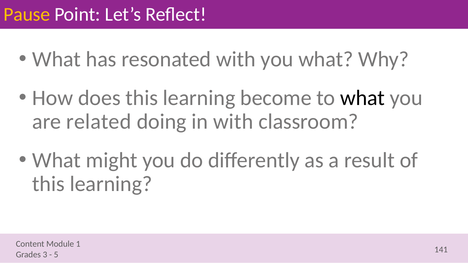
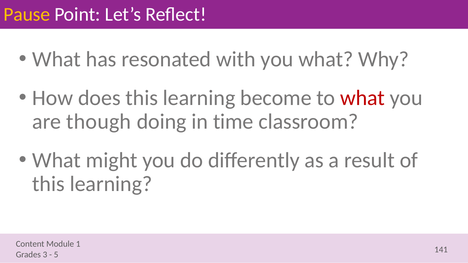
what at (363, 98) colour: black -> red
related: related -> though
in with: with -> time
